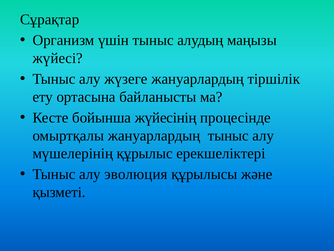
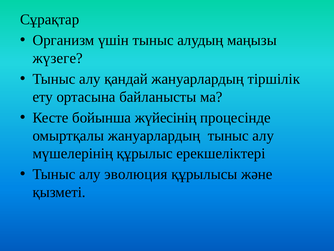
жүйесі: жүйесі -> жүзеге
жүзеге: жүзеге -> қандай
